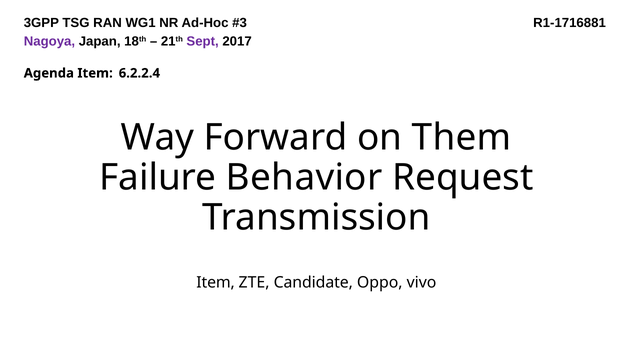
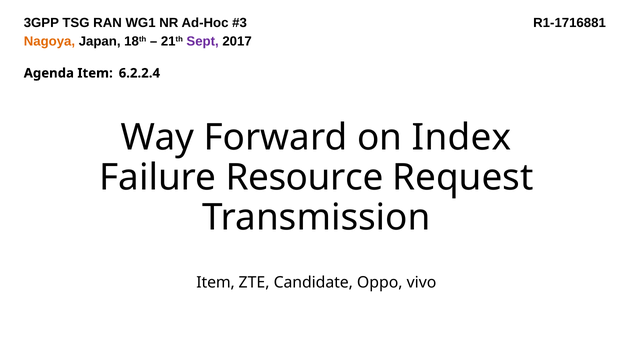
Nagoya colour: purple -> orange
Them: Them -> Index
Behavior: Behavior -> Resource
